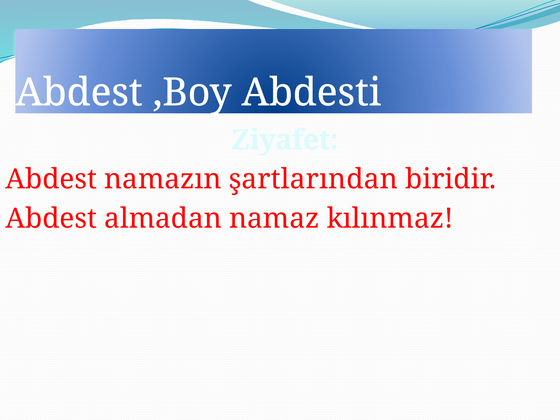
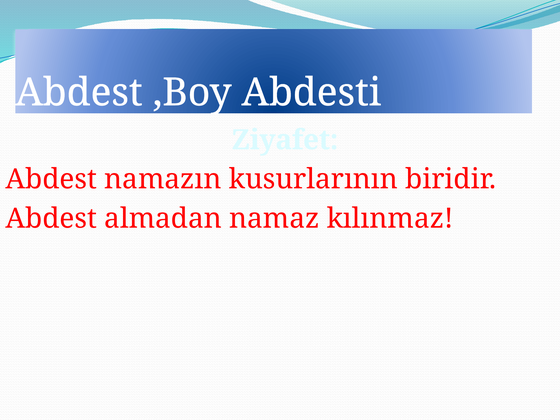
şartlarından: şartlarından -> kusurlarının
